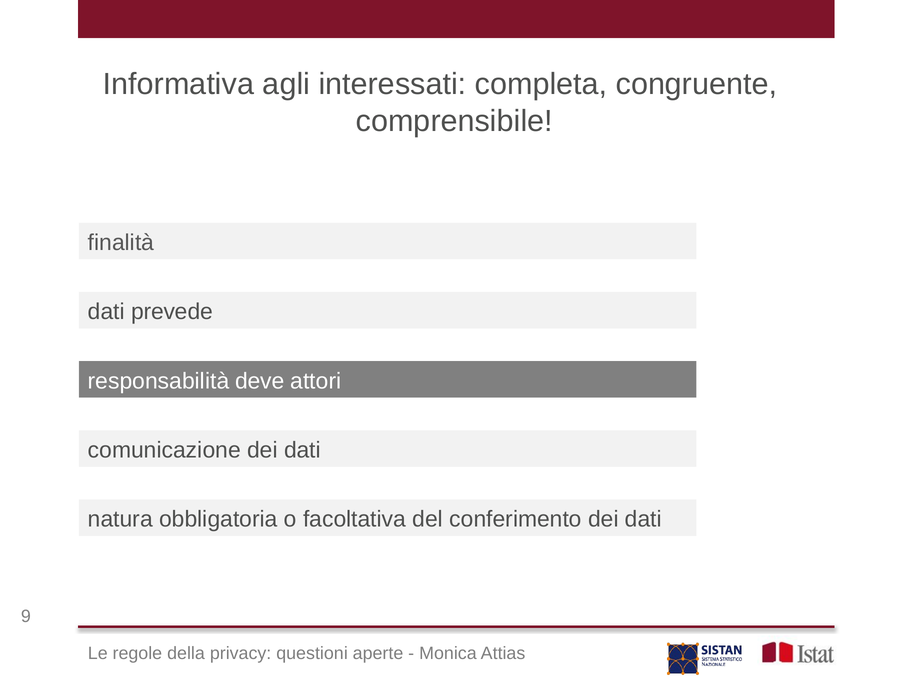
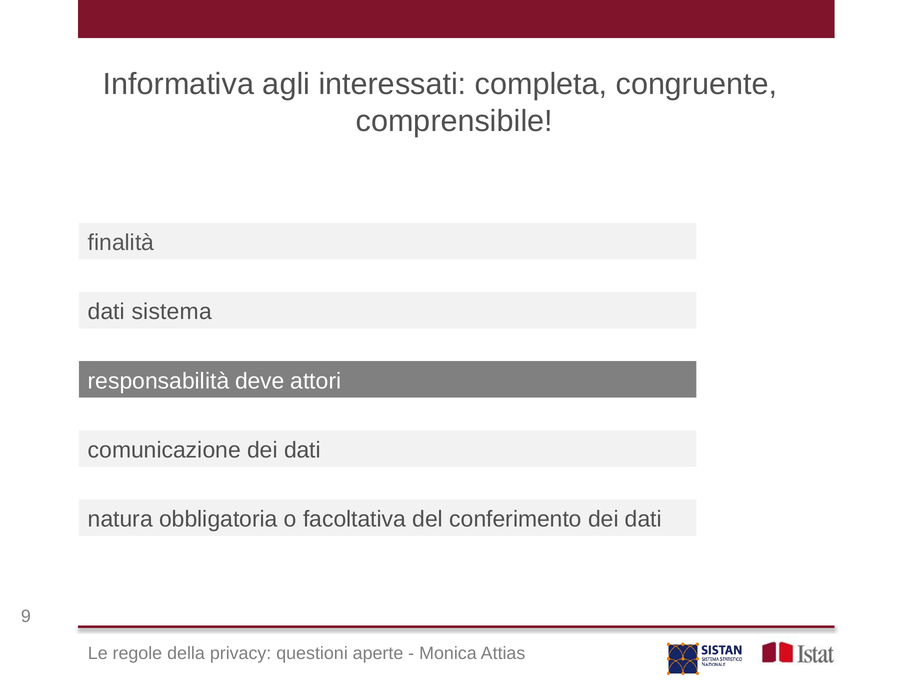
prevede: prevede -> sistema
